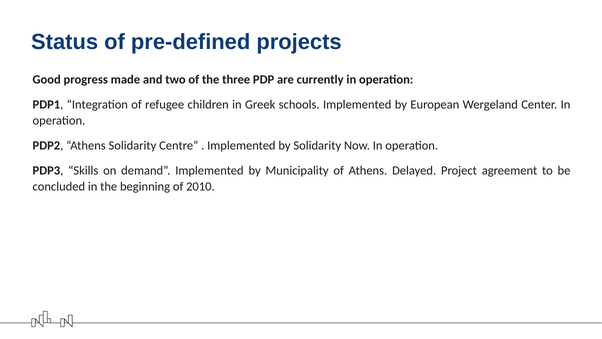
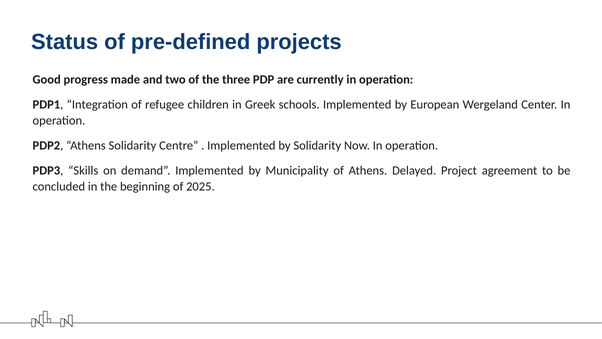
2010: 2010 -> 2025
